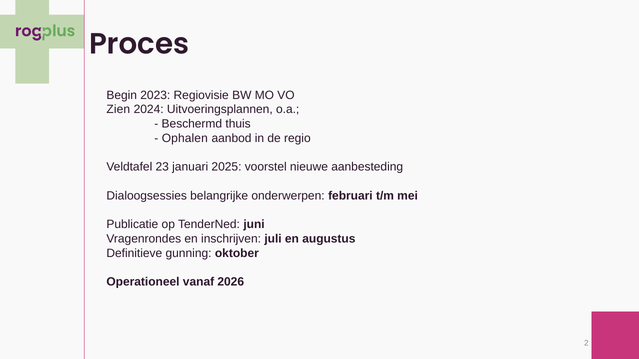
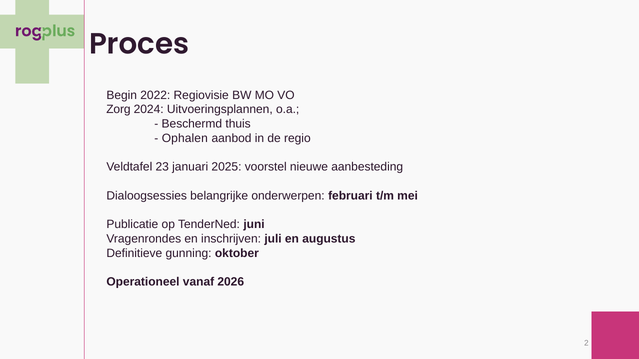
2023: 2023 -> 2022
Zien: Zien -> Zorg
